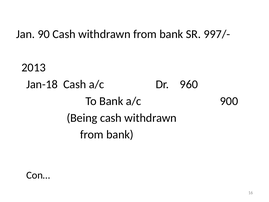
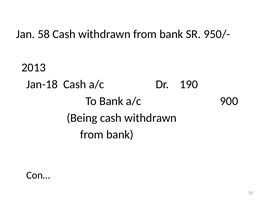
90: 90 -> 58
997/-: 997/- -> 950/-
960: 960 -> 190
